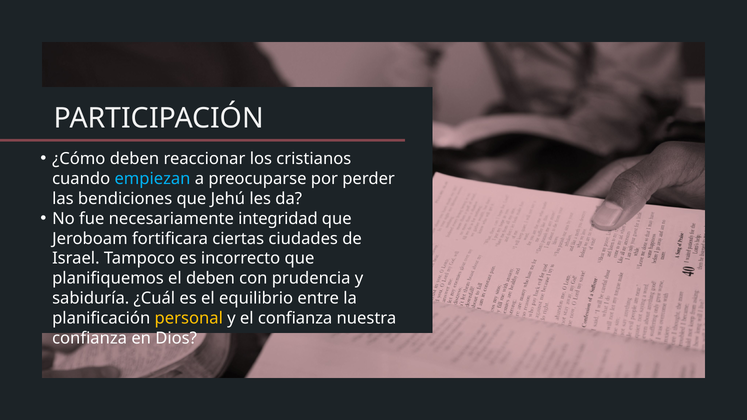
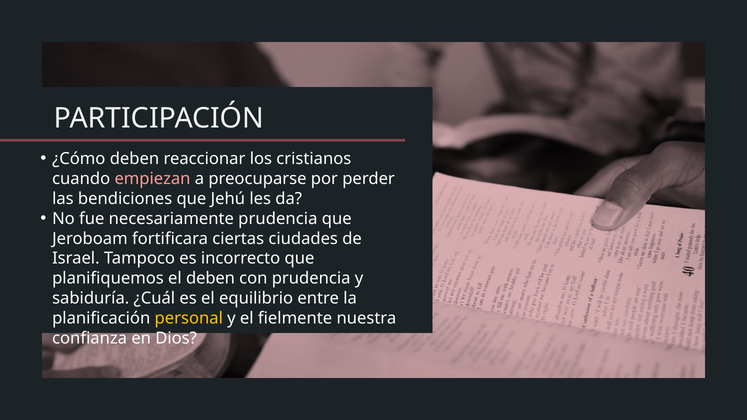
empiezan colour: light blue -> pink
necesariamente integridad: integridad -> prudencia
el confianza: confianza -> fielmente
